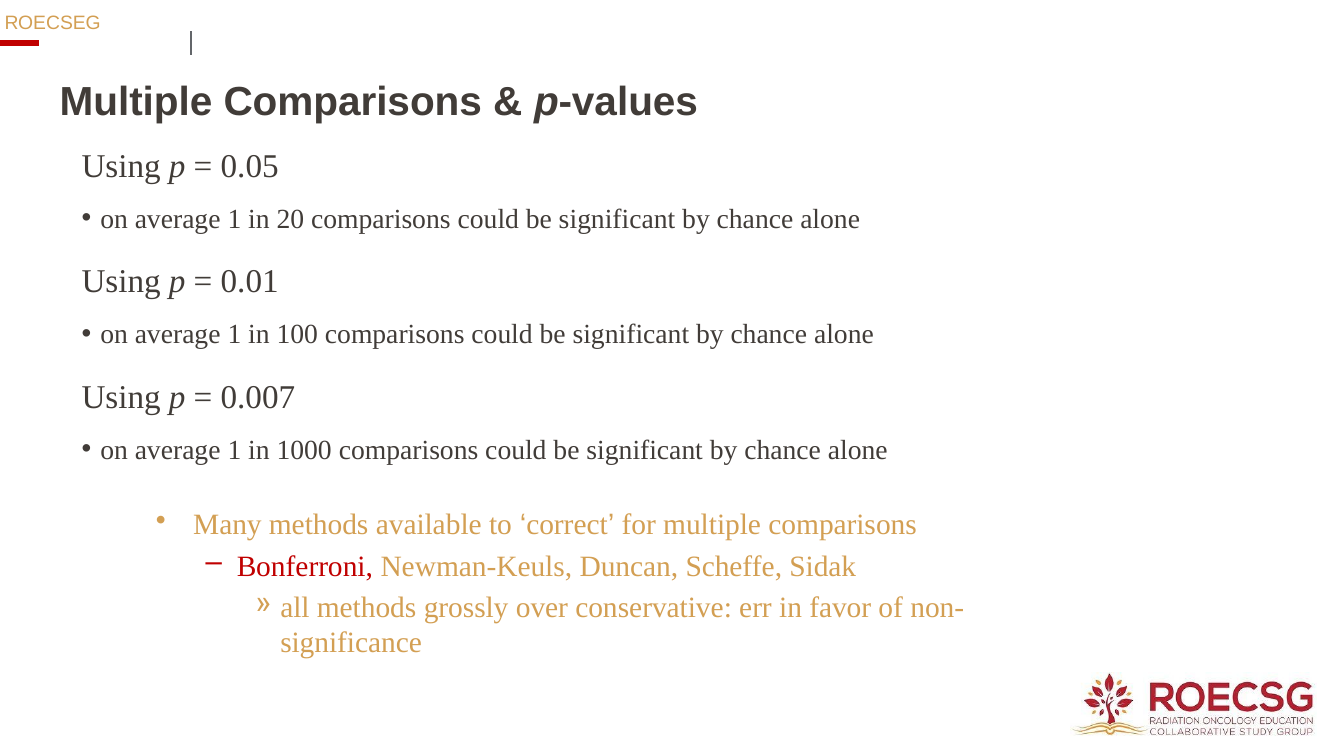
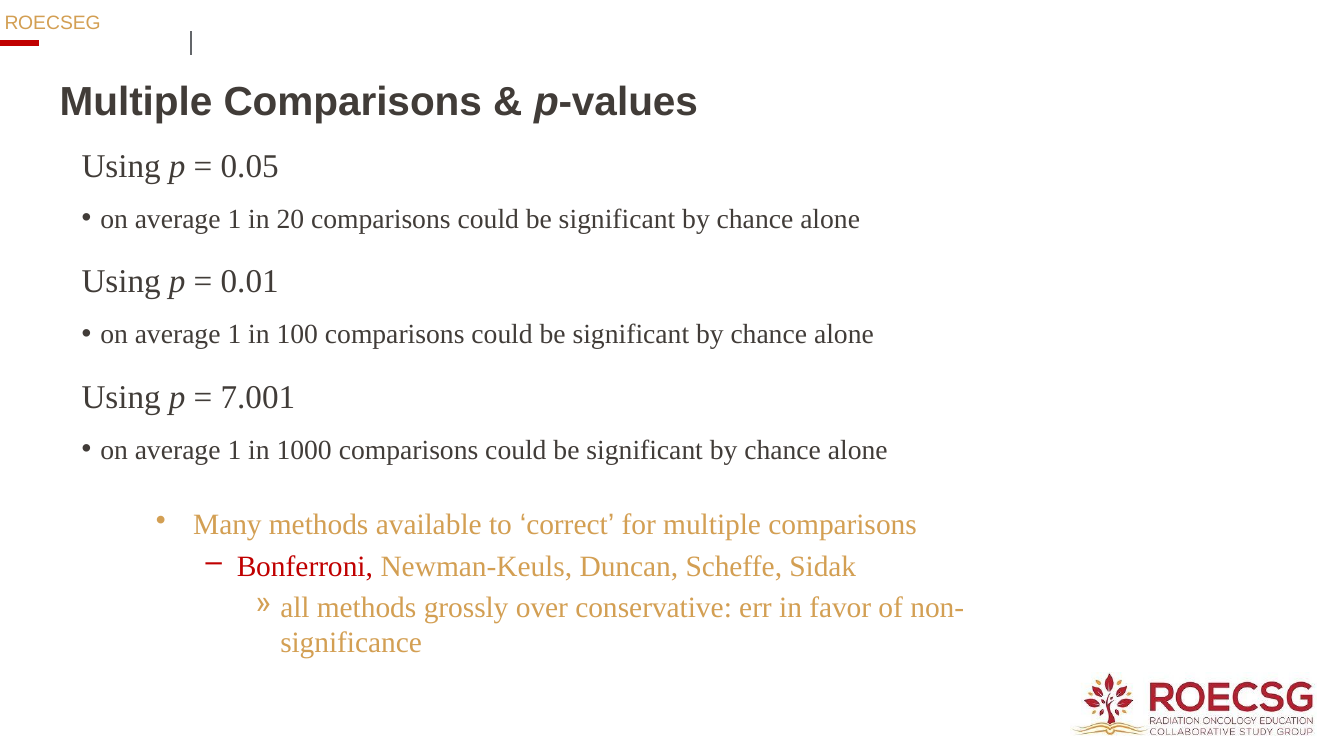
0.007: 0.007 -> 7.001
